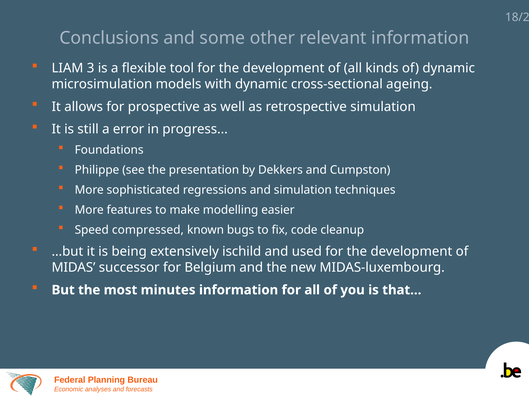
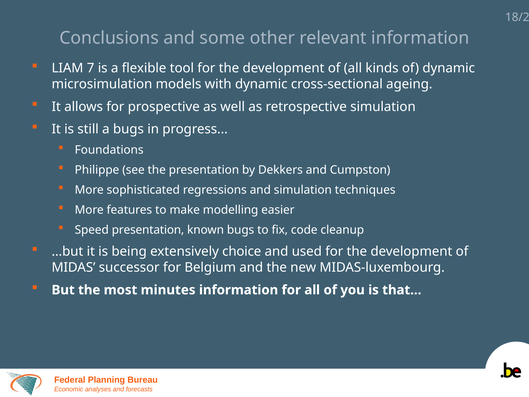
3: 3 -> 7
a error: error -> bugs
Speed compressed: compressed -> presentation
ischild: ischild -> choice
